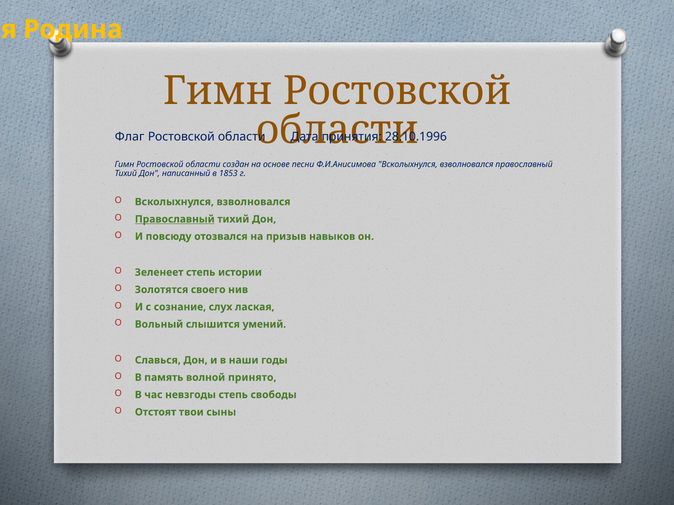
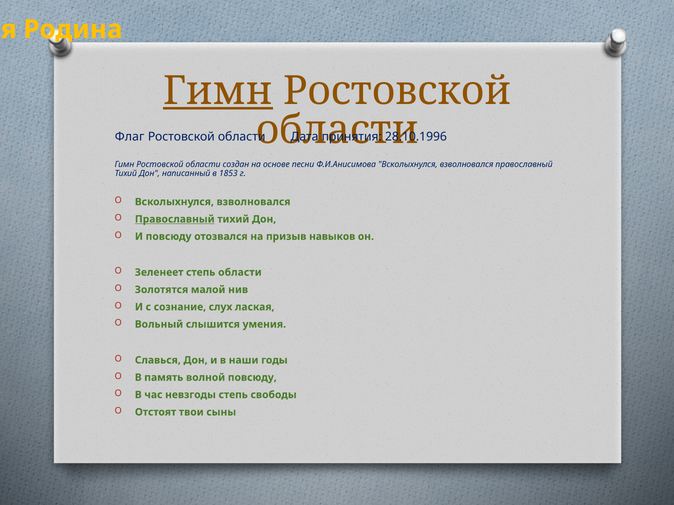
Гимн at (218, 91) underline: none -> present
степь истории: истории -> области
своего: своего -> малой
умений: умений -> умения
волной принято: принято -> повсюду
